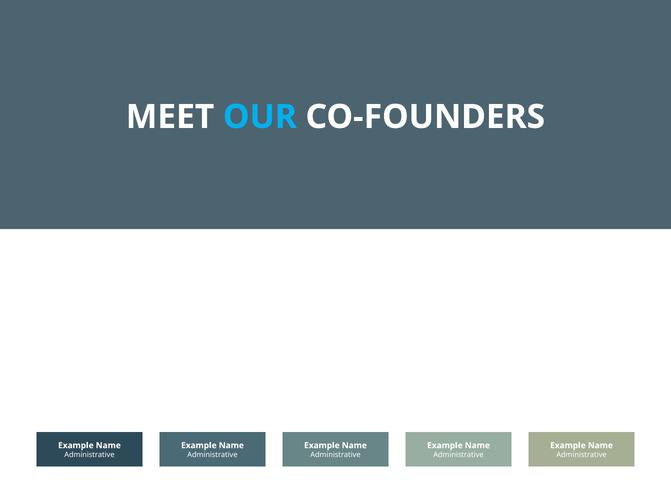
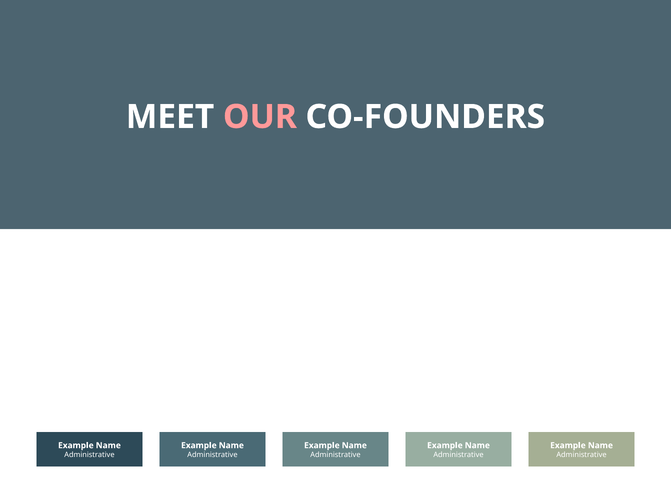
OUR colour: light blue -> pink
